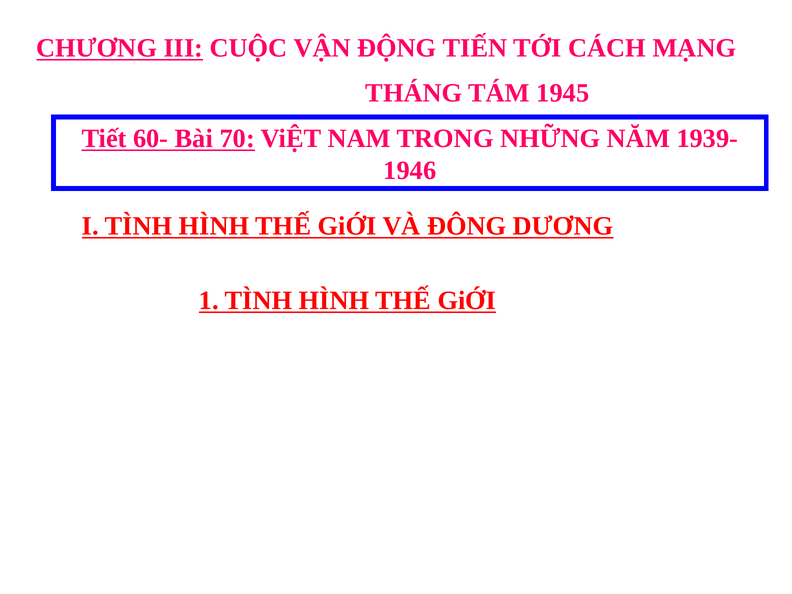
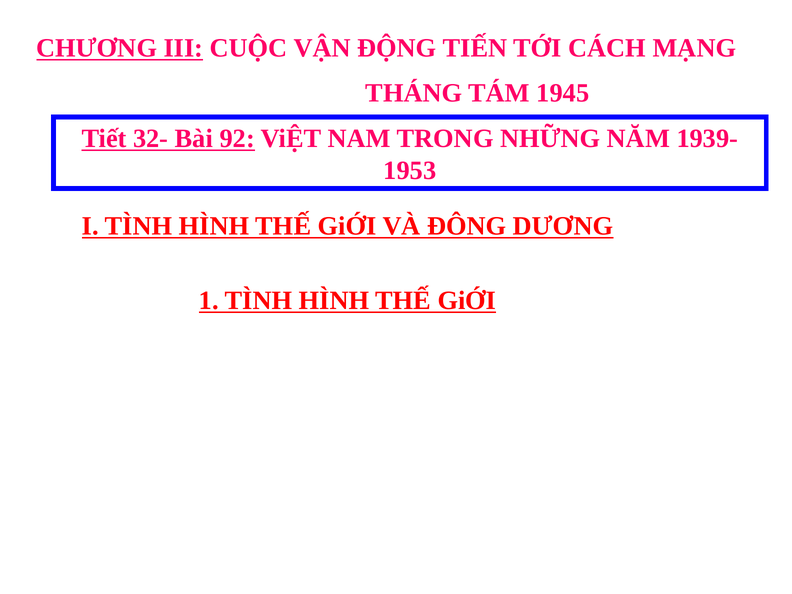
60-: 60- -> 32-
70: 70 -> 92
1946: 1946 -> 1953
